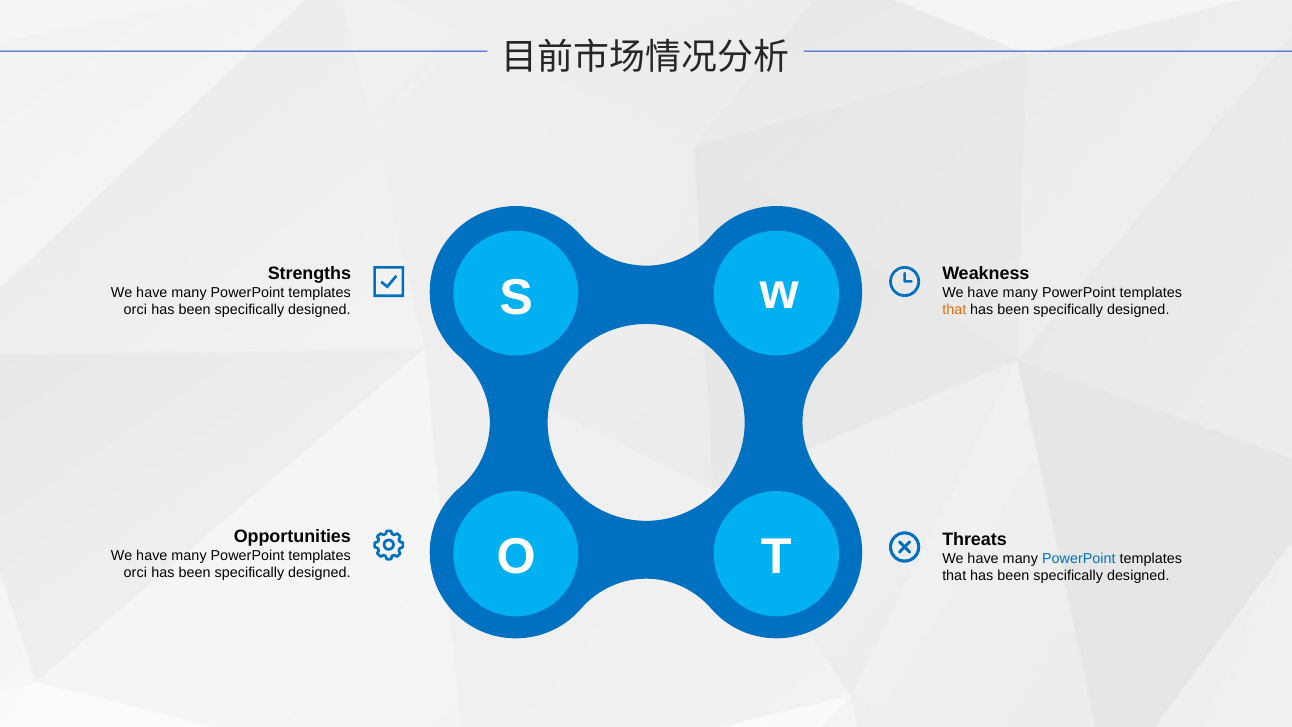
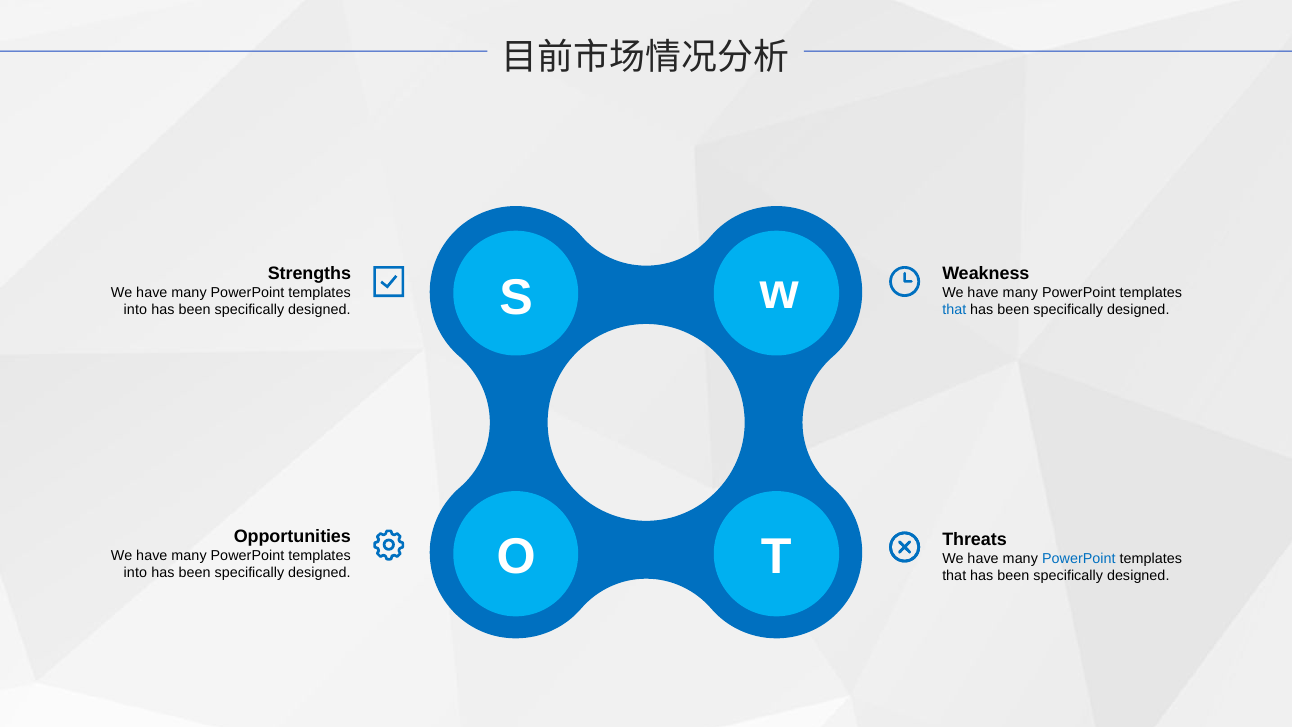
orci at (135, 310): orci -> into
that at (954, 310) colour: orange -> blue
orci at (135, 573): orci -> into
